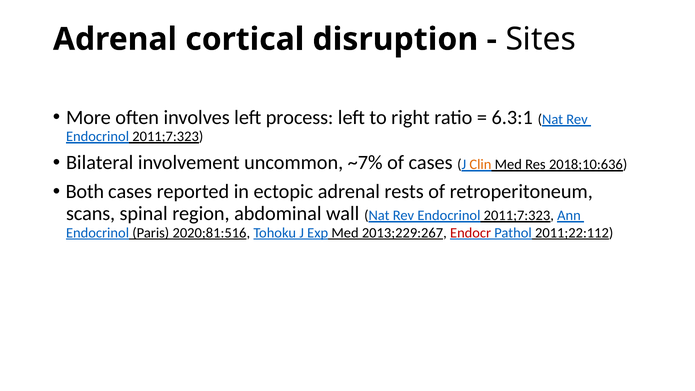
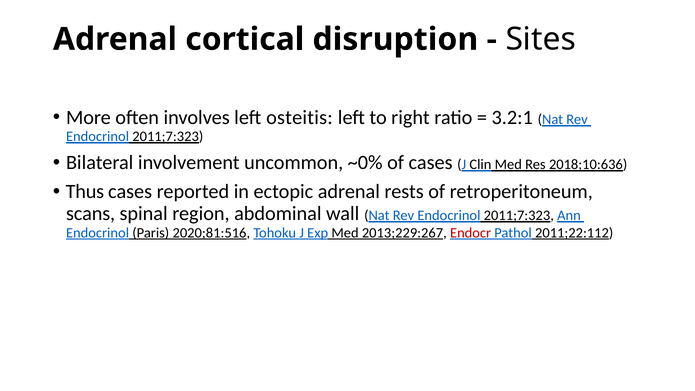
process: process -> osteitis
6.3:1: 6.3:1 -> 3.2:1
~7%: ~7% -> ~0%
Clin colour: orange -> black
Both: Both -> Thus
